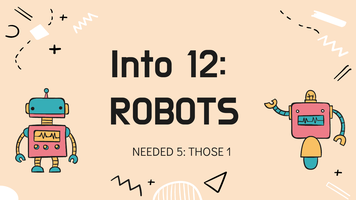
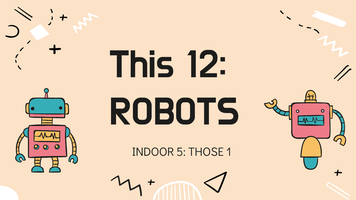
Into: Into -> This
NEEDED: NEEDED -> INDOOR
